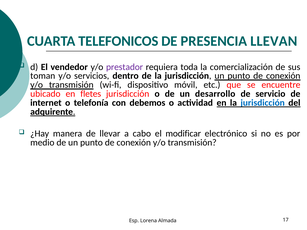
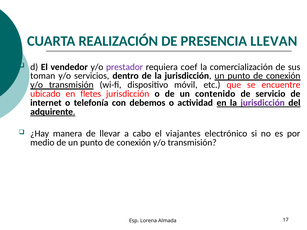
TELEFONICOS: TELEFONICOS -> REALIZACIÓN
toda: toda -> coef
desarrollo: desarrollo -> contenido
jurisdicción at (263, 103) colour: blue -> purple
modificar: modificar -> viajantes
